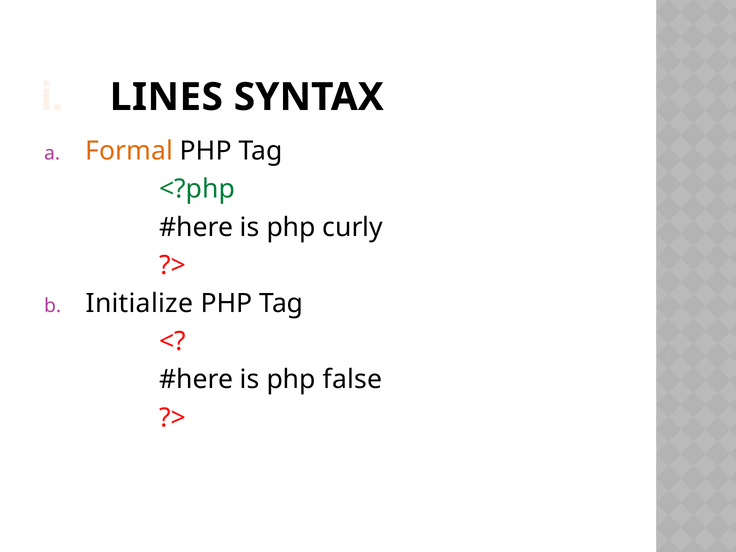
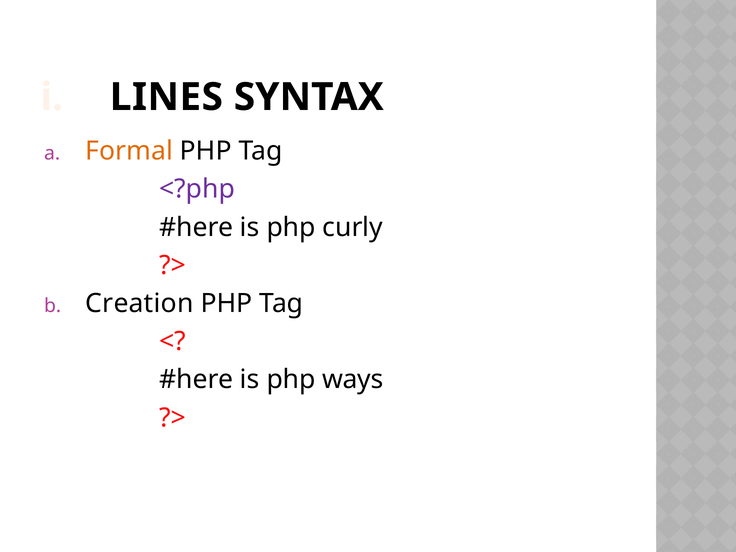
<?php colour: green -> purple
Initialize: Initialize -> Creation
false: false -> ways
